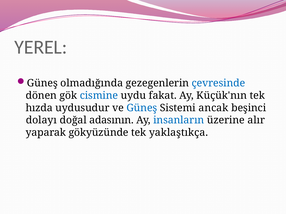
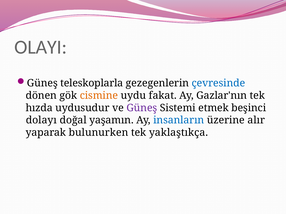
YEREL: YEREL -> OLAYI
olmadığında: olmadığında -> teleskoplarla
cismine colour: blue -> orange
Küçük'nın: Küçük'nın -> Gazlar'nın
Güneş at (142, 108) colour: blue -> purple
ancak: ancak -> etmek
adasının: adasının -> yaşamın
gökyüzünde: gökyüzünde -> bulunurken
